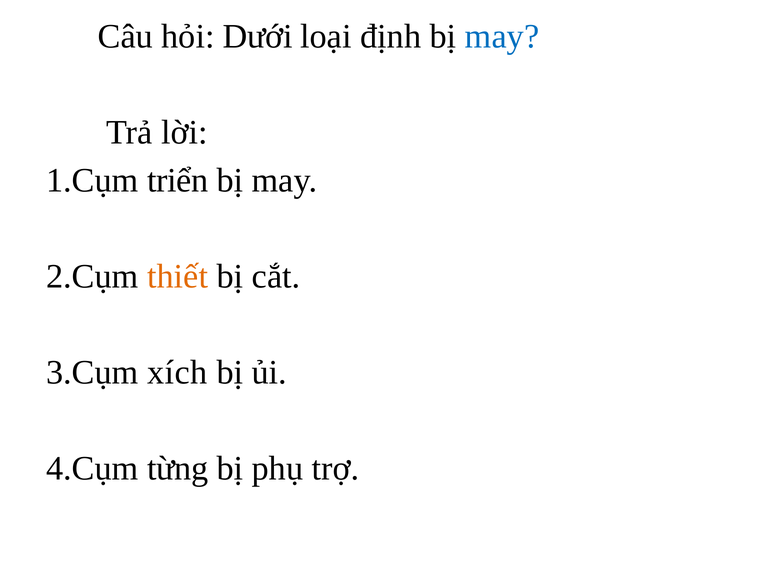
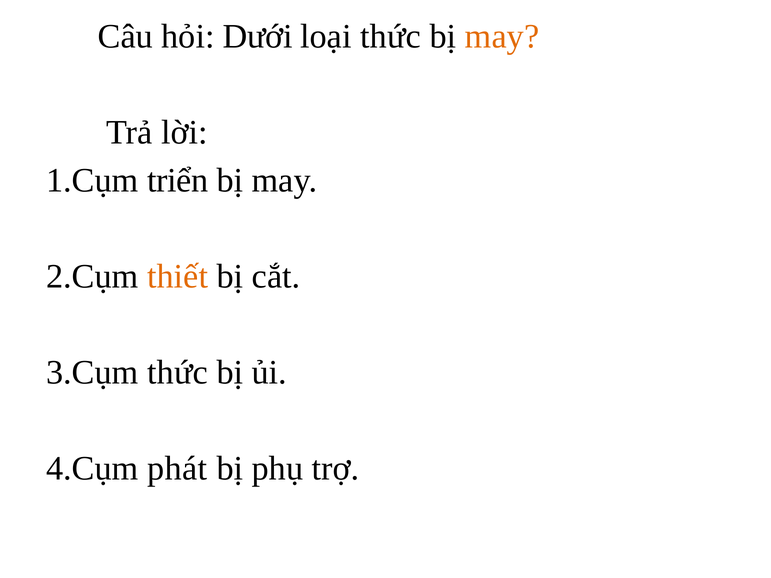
loại định: định -> thức
may at (502, 37) colour: blue -> orange
3.Cụm xích: xích -> thức
từng: từng -> phát
